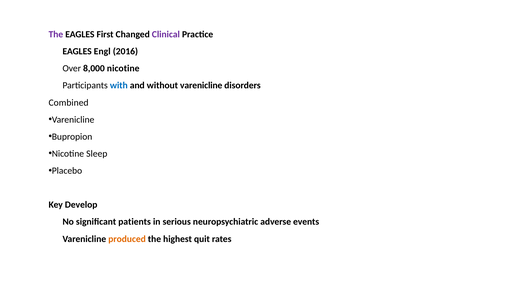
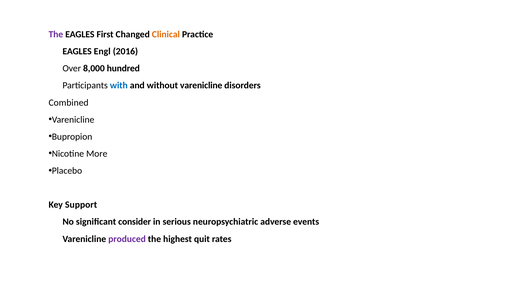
Clinical colour: purple -> orange
8,000 nicotine: nicotine -> hundred
Sleep: Sleep -> More
Develop: Develop -> Support
patients: patients -> consider
produced colour: orange -> purple
